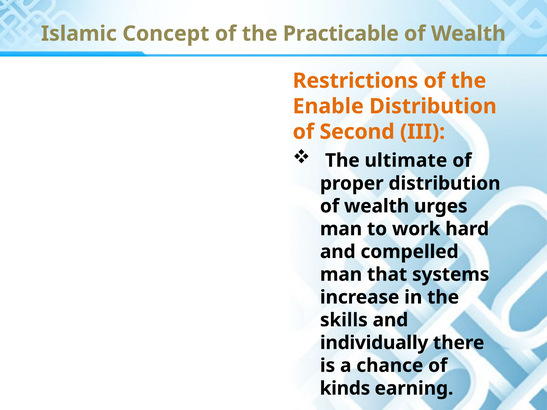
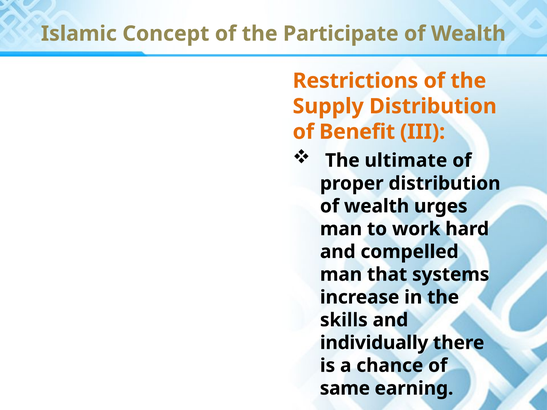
Practicable: Practicable -> Participate
Enable: Enable -> Supply
Second: Second -> Benefit
kinds: kinds -> same
